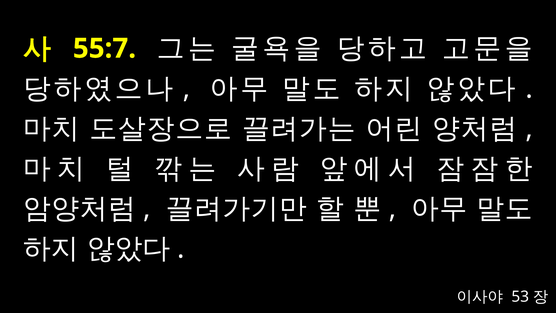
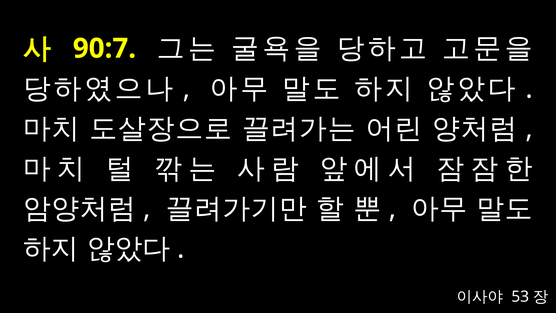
55:7: 55:7 -> 90:7
